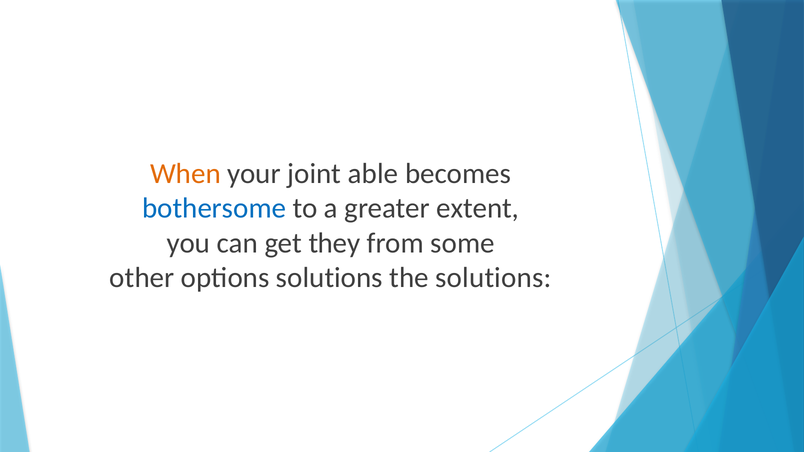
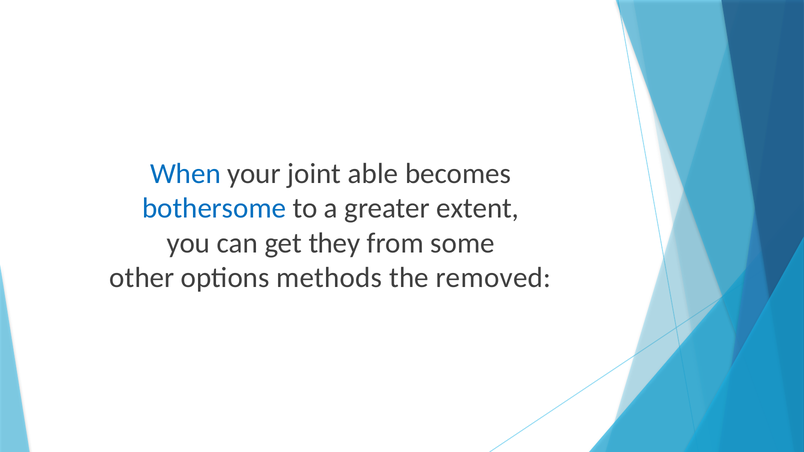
When colour: orange -> blue
options solutions: solutions -> methods
the solutions: solutions -> removed
